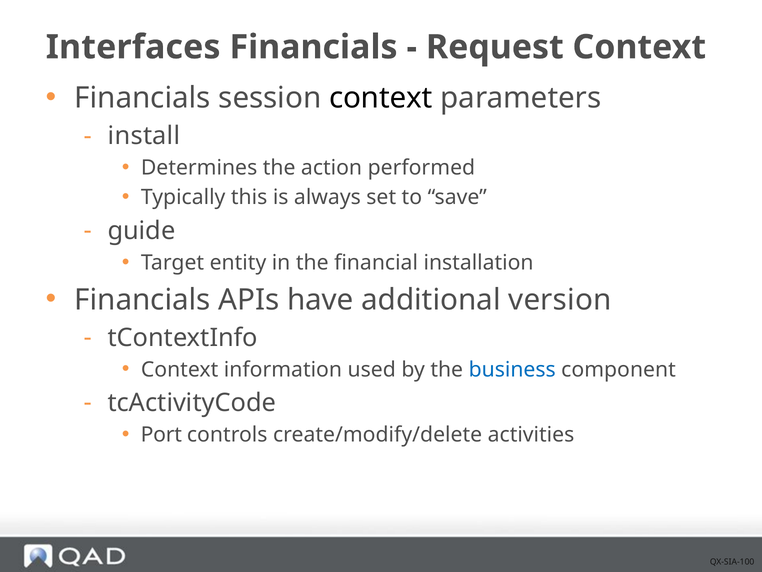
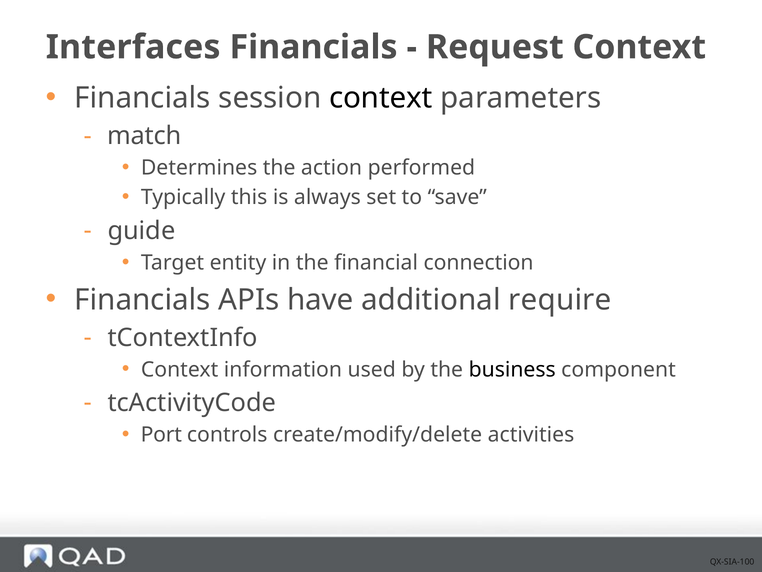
install: install -> match
installation: installation -> connection
version: version -> require
business colour: blue -> black
